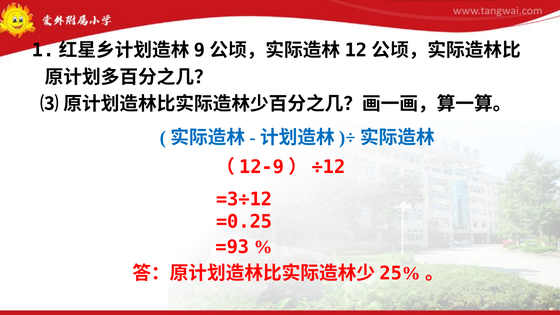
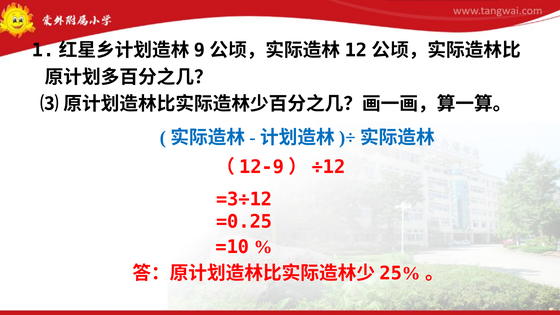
=93: =93 -> =10
